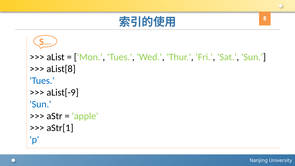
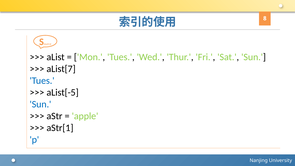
aList[8: aList[8 -> aList[7
aList[-9: aList[-9 -> aList[-5
